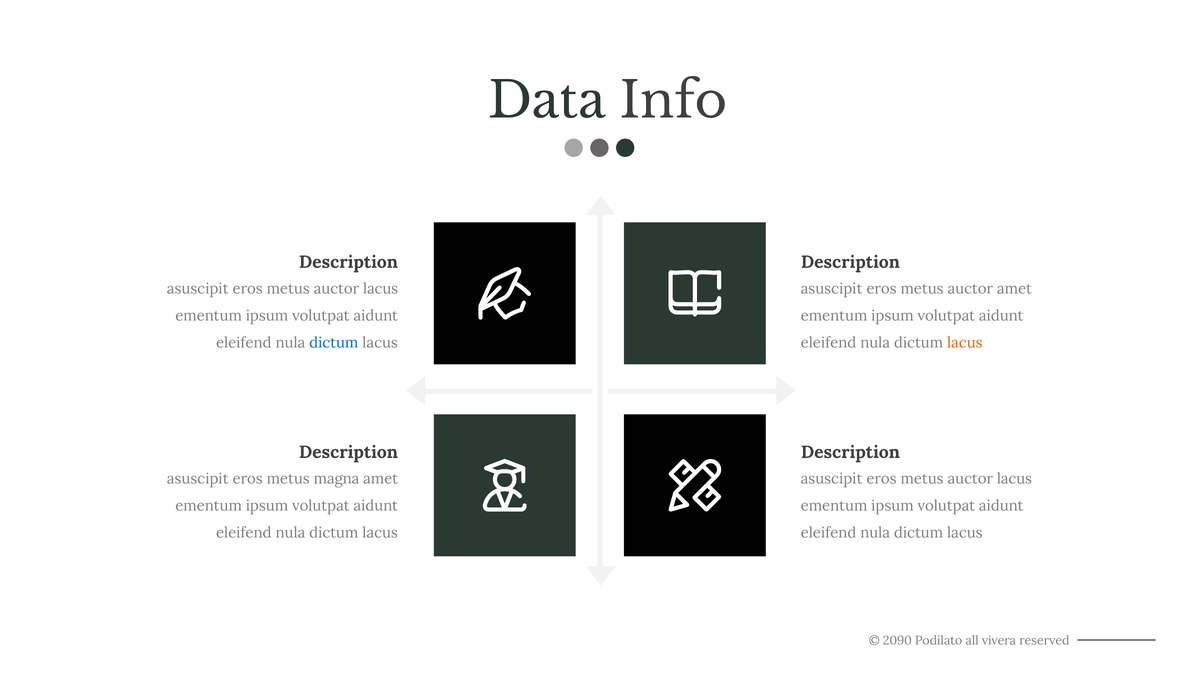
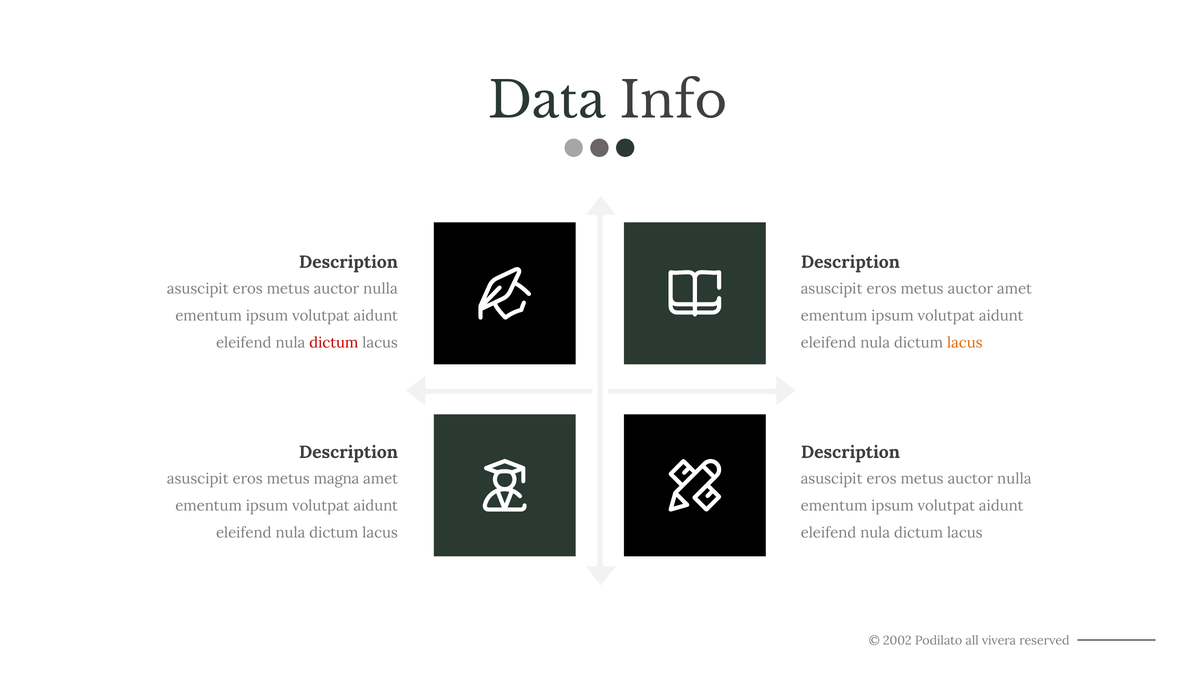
lacus at (381, 288): lacus -> nulla
dictum at (334, 342) colour: blue -> red
lacus at (1014, 478): lacus -> nulla
2090: 2090 -> 2002
